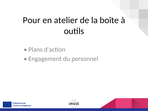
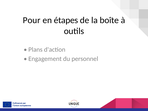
atelier: atelier -> étapes
